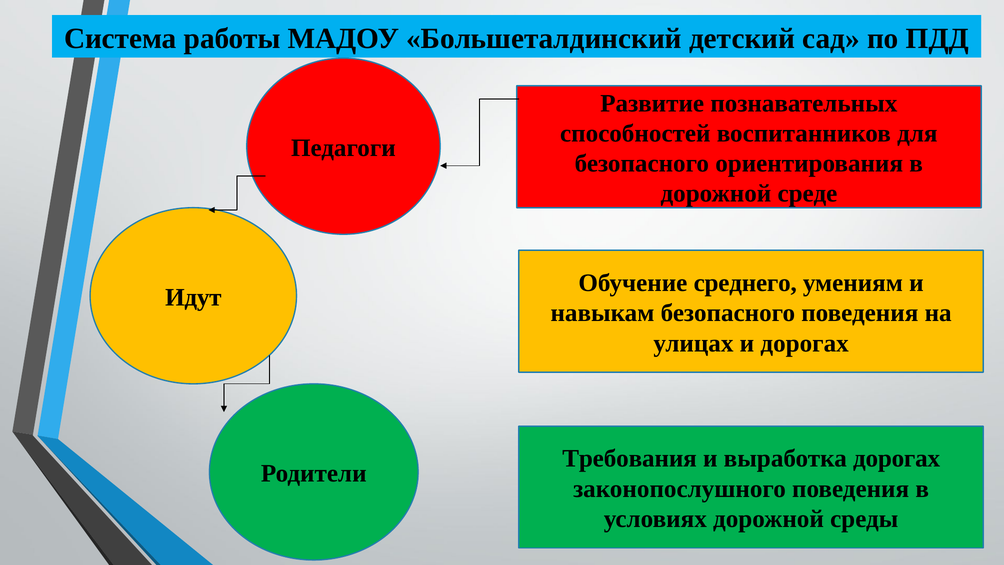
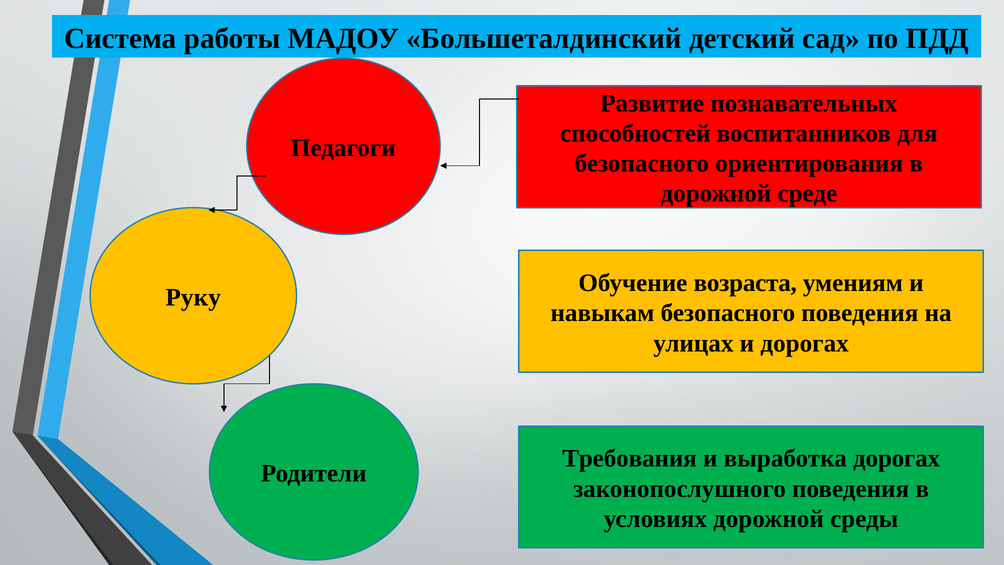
среднего: среднего -> возраста
Идут: Идут -> Руку
